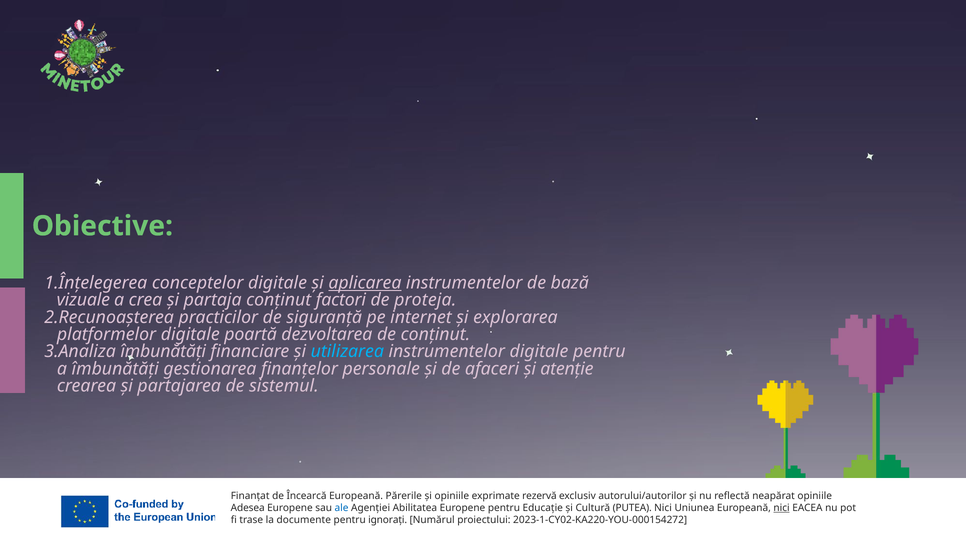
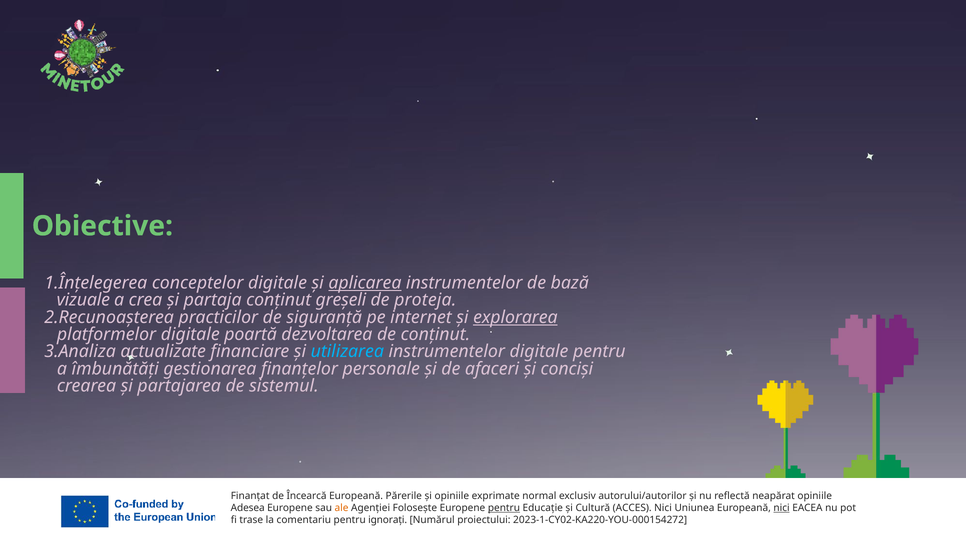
factori: factori -> greșeli
explorarea underline: none -> present
îmbunătăți at (163, 352): îmbunătăți -> actualizate
atenție: atenție -> conciși
rezervă: rezervă -> normal
ale colour: blue -> orange
Abilitatea: Abilitatea -> Folosește
pentru at (504, 508) underline: none -> present
PUTEA: PUTEA -> ACCES
documente: documente -> comentariu
